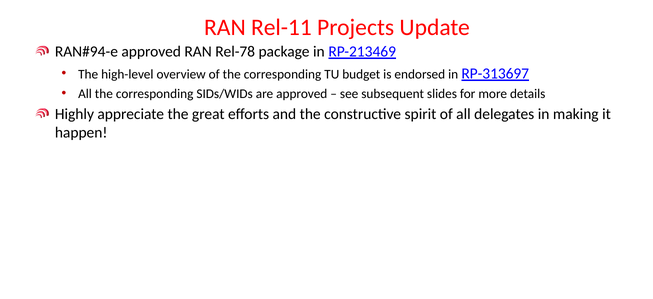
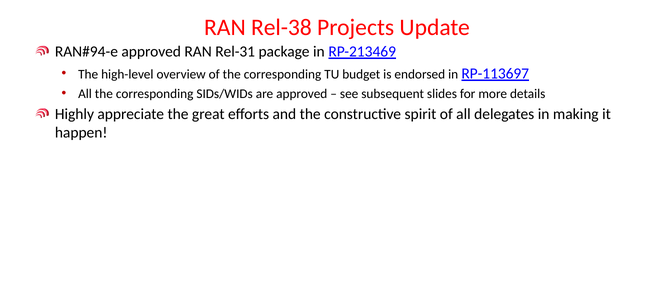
Rel-11: Rel-11 -> Rel-38
Rel-78: Rel-78 -> Rel-31
RP-313697: RP-313697 -> RP-113697
